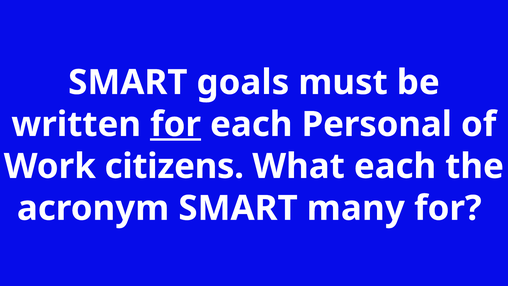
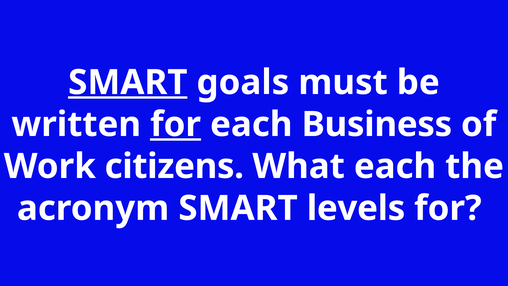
SMART at (128, 82) underline: none -> present
Personal: Personal -> Business
many: many -> levels
